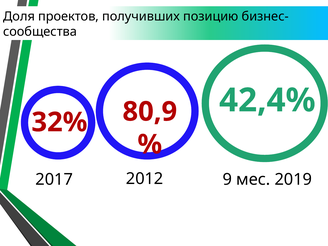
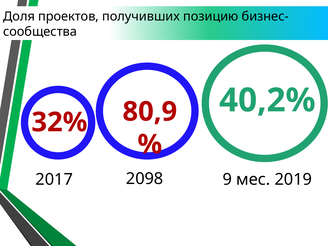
42,4%: 42,4% -> 40,2%
2012: 2012 -> 2098
